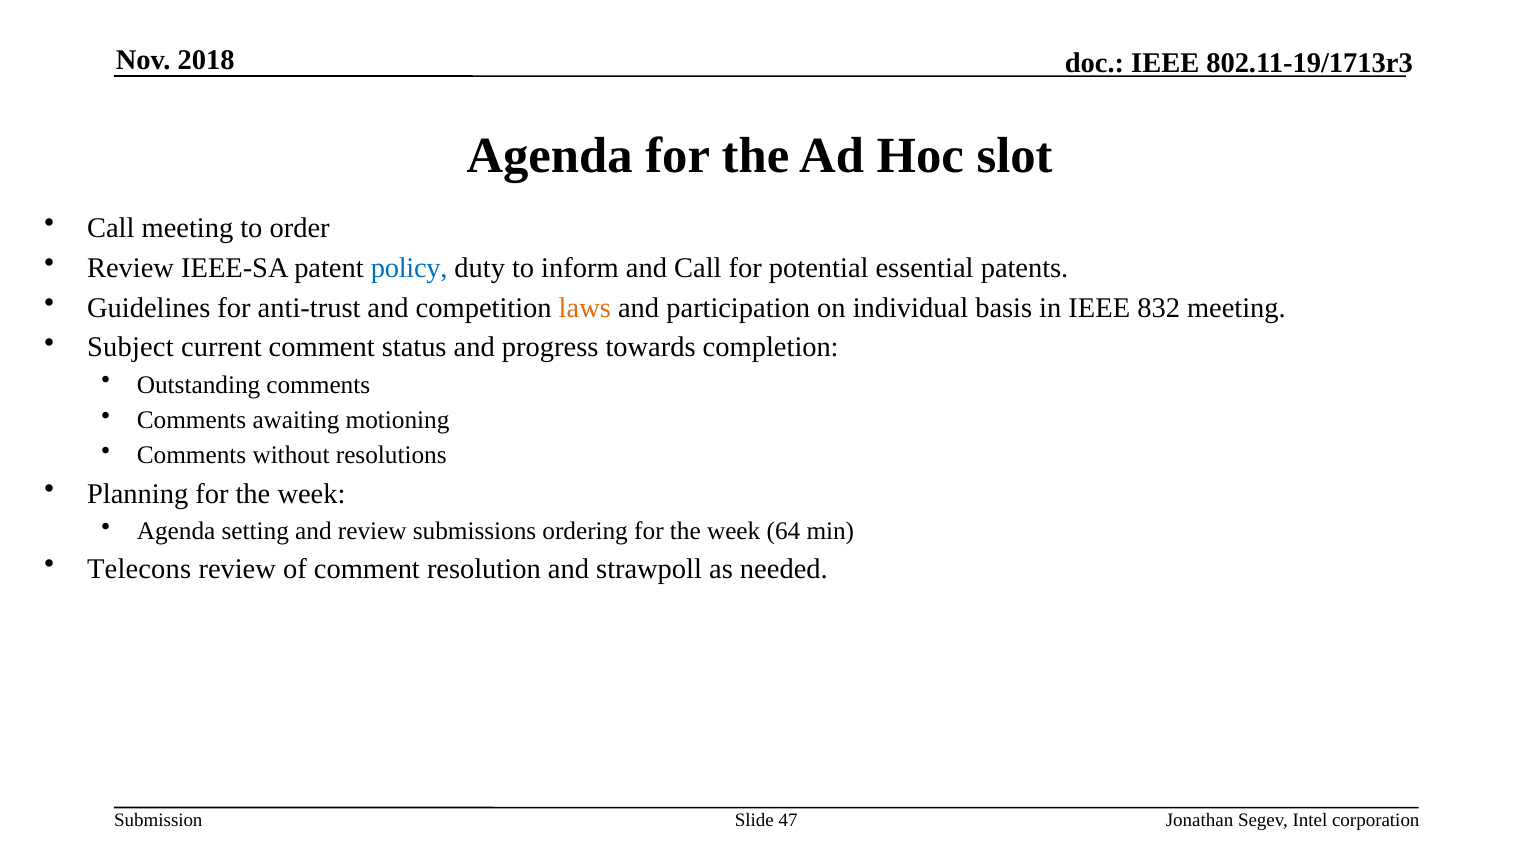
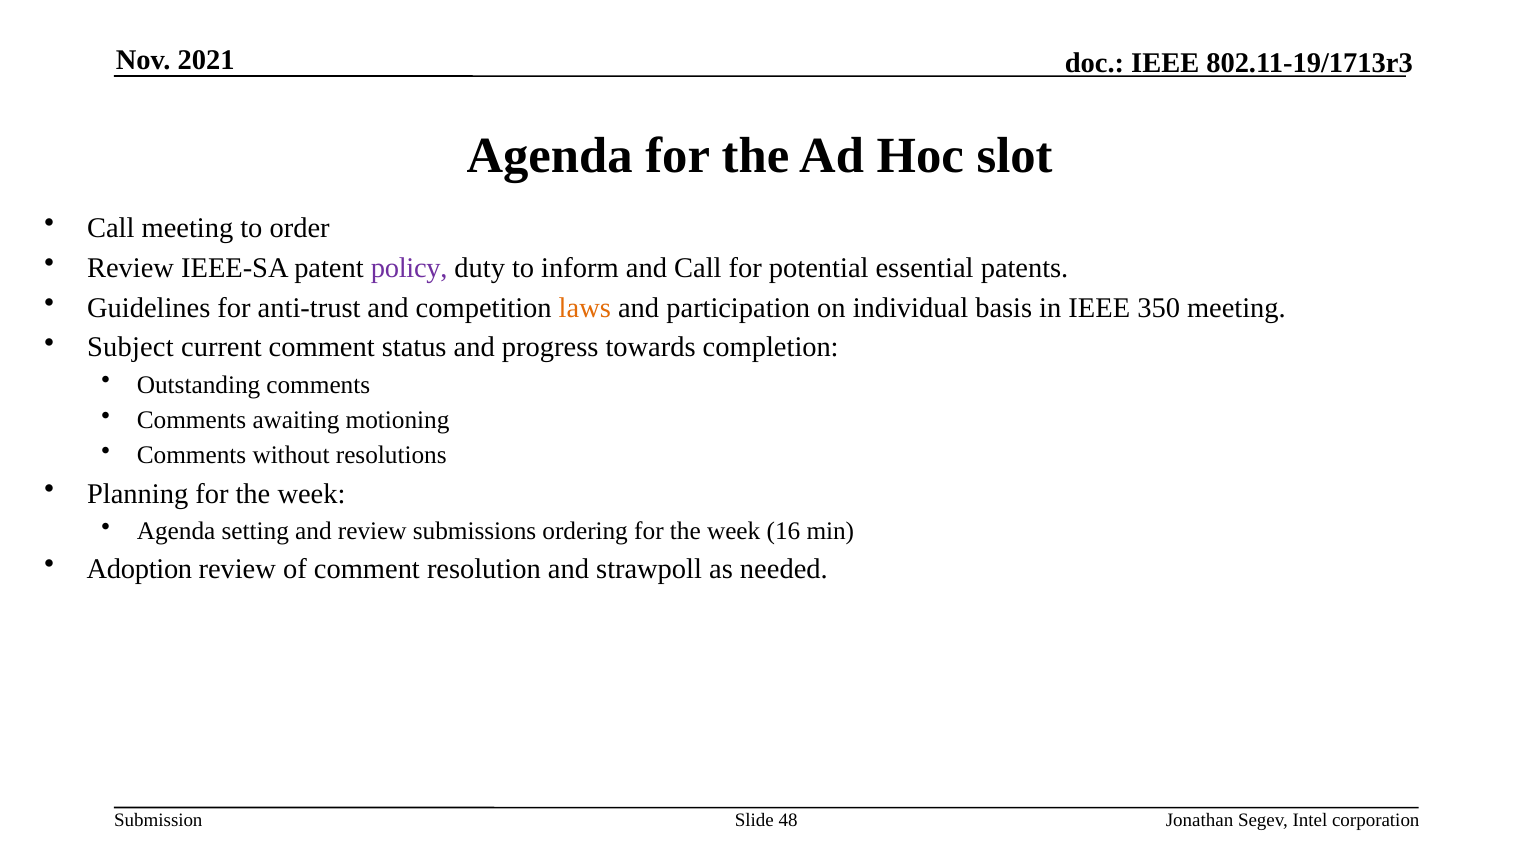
2018: 2018 -> 2021
policy colour: blue -> purple
832: 832 -> 350
64: 64 -> 16
Telecons: Telecons -> Adoption
47: 47 -> 48
